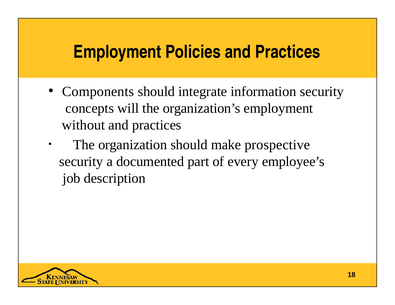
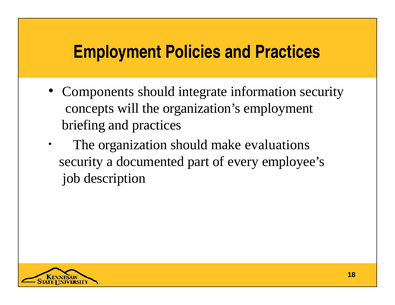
without: without -> briefing
prospective: prospective -> evaluations
